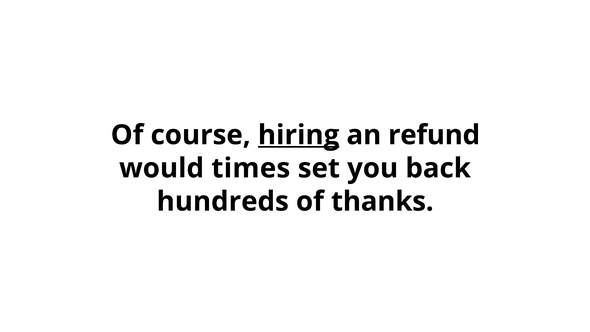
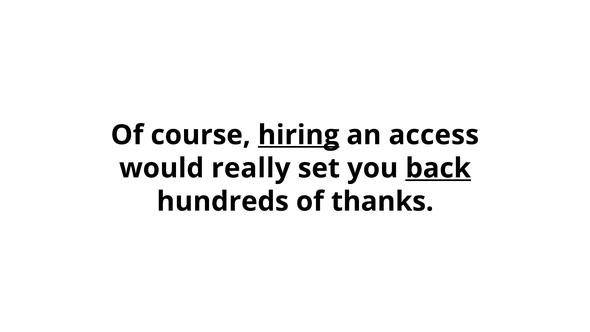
refund: refund -> access
times: times -> really
back underline: none -> present
